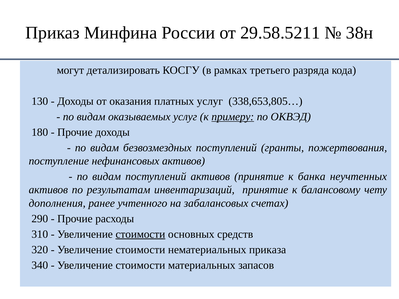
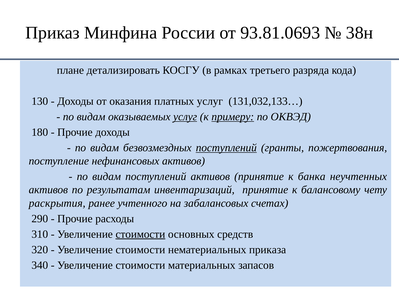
29.58.5211: 29.58.5211 -> 93.81.0693
могут: могут -> плане
338,653,805…: 338,653,805… -> 131,032,133…
услуг at (185, 117) underline: none -> present
поступлений at (226, 148) underline: none -> present
дополнения: дополнения -> раскрытия
